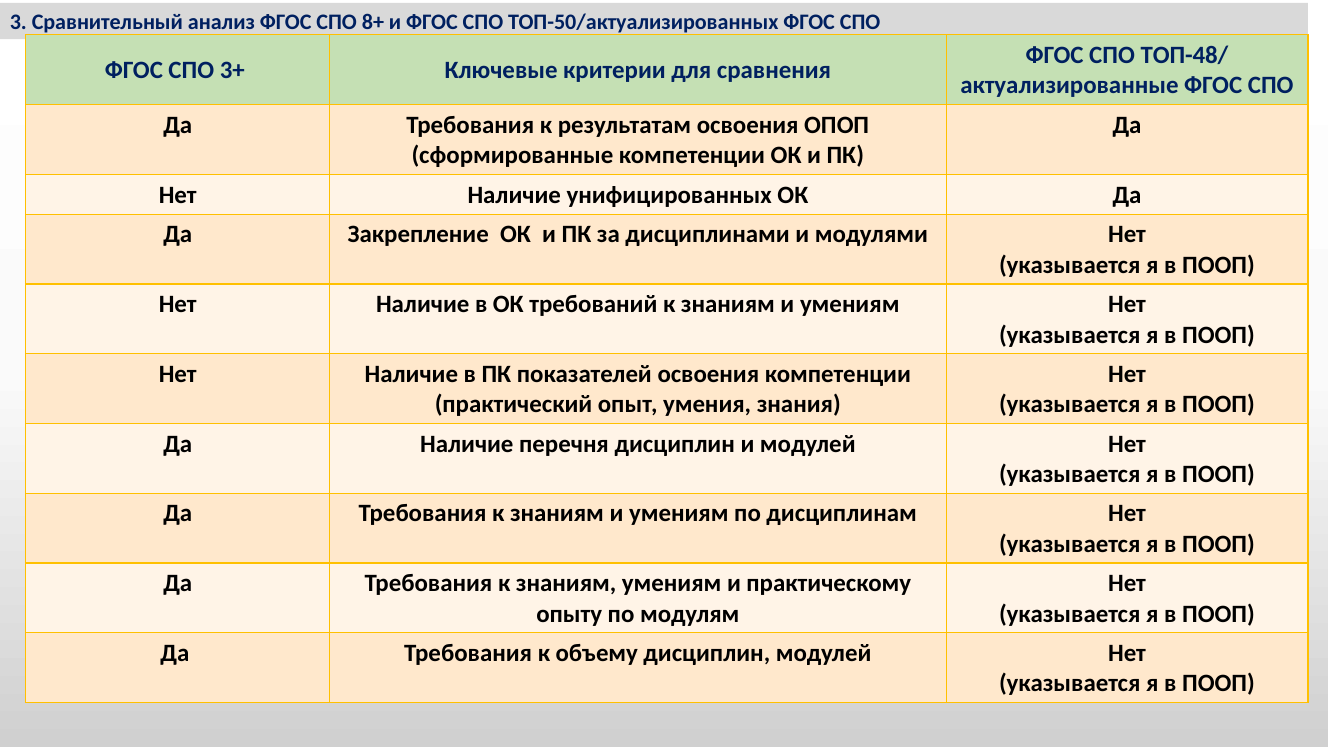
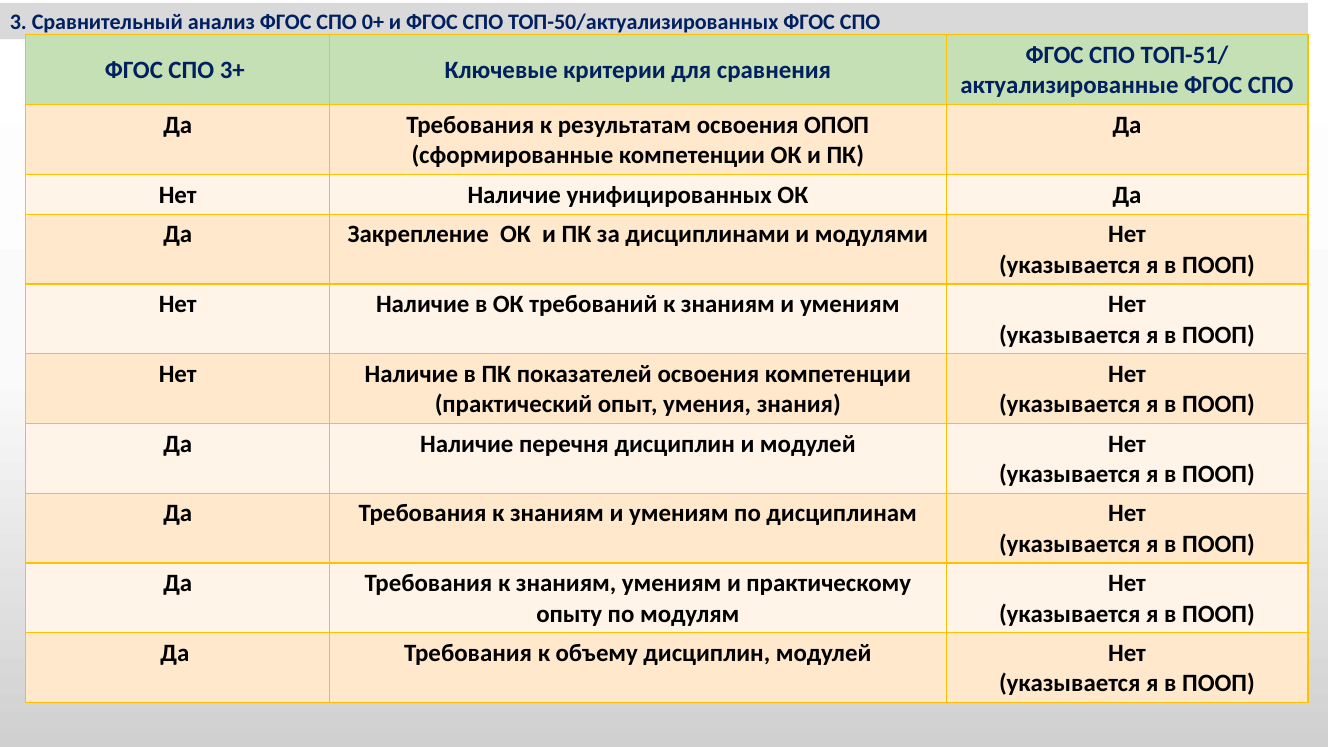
8+: 8+ -> 0+
ТОП-48/: ТОП-48/ -> ТОП-51/
